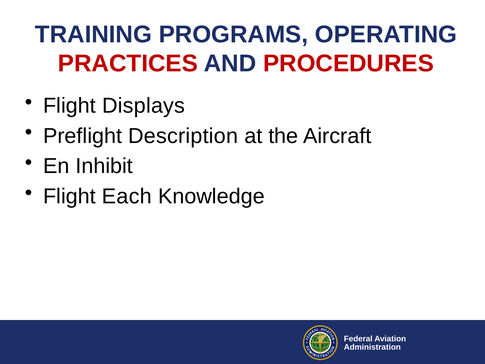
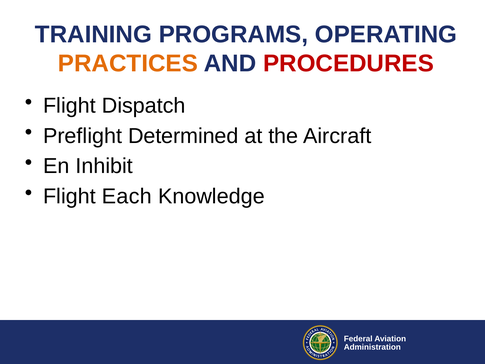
PRACTICES colour: red -> orange
Displays: Displays -> Dispatch
Description: Description -> Determined
